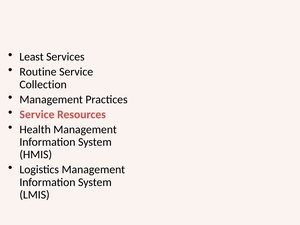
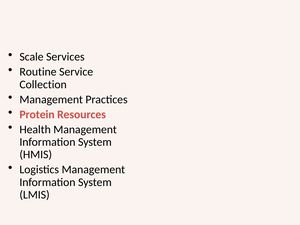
Least: Least -> Scale
Service at (37, 114): Service -> Protein
